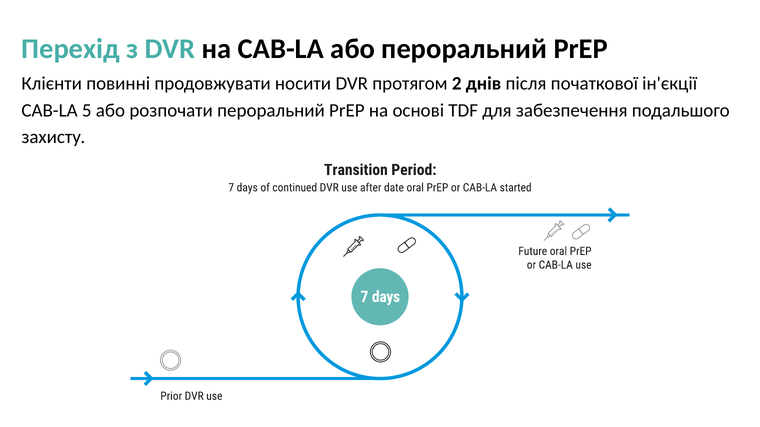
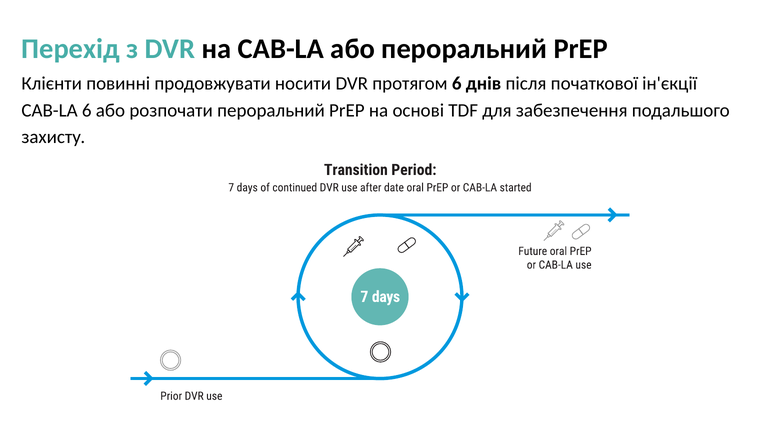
протягом 2: 2 -> 6
CAB-LA 5: 5 -> 6
